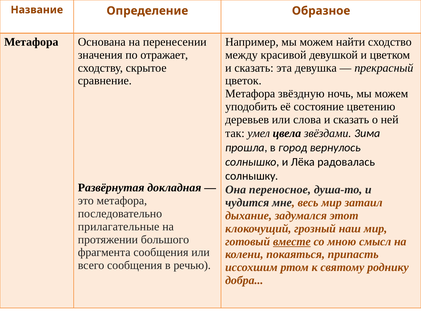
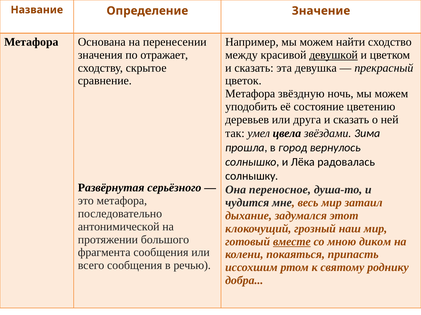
Образное: Образное -> Значение
девушкой underline: none -> present
слова: слова -> друга
докладная: докладная -> серьёзного
прилагательные: прилагательные -> антонимической
смысл: смысл -> диком
